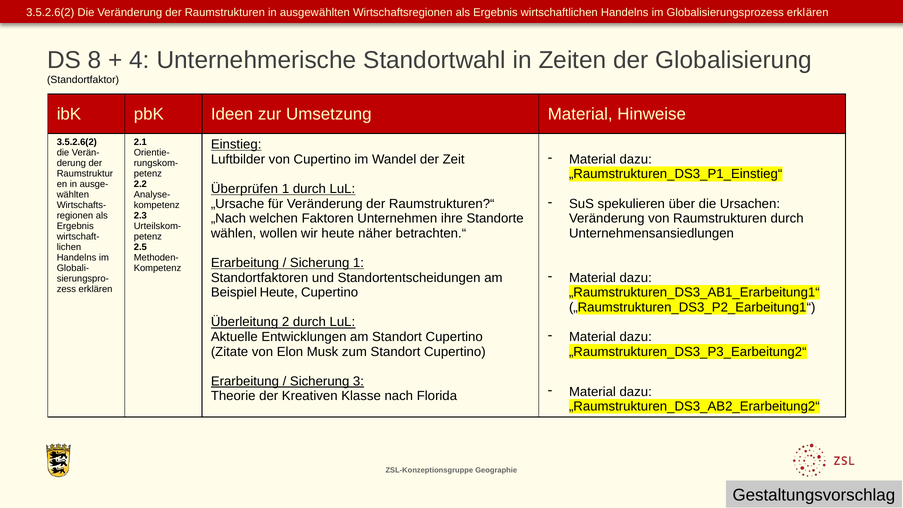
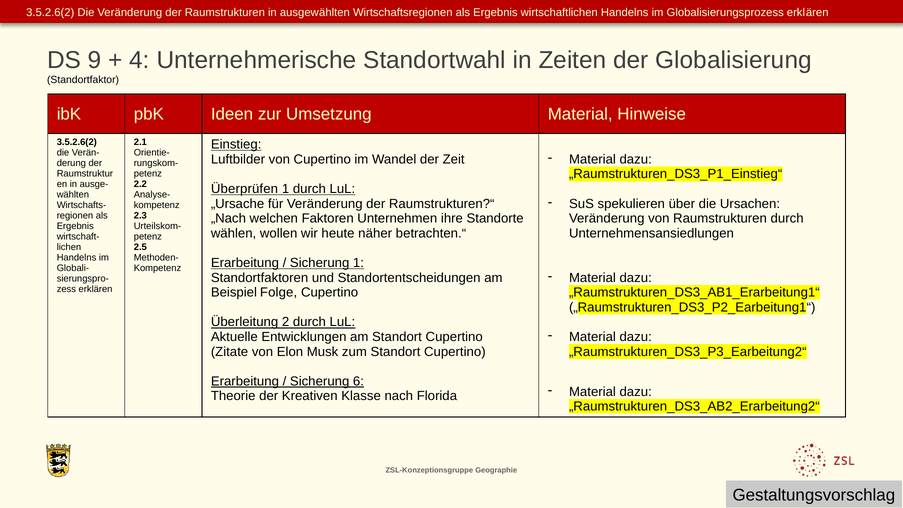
8: 8 -> 9
Beispiel Heute: Heute -> Folge
3: 3 -> 6
